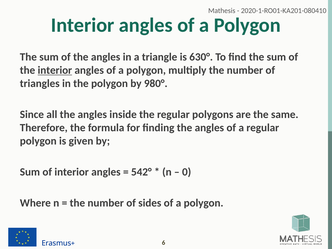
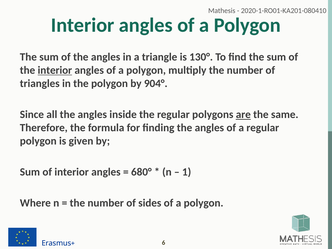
630°: 630° -> 130°
980°: 980° -> 904°
are underline: none -> present
542°: 542° -> 680°
0: 0 -> 1
